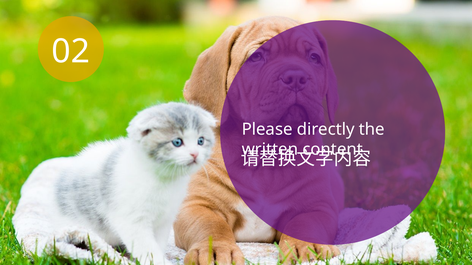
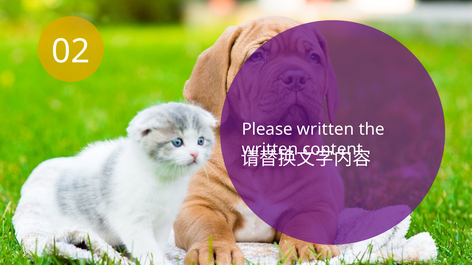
Please directly: directly -> written
